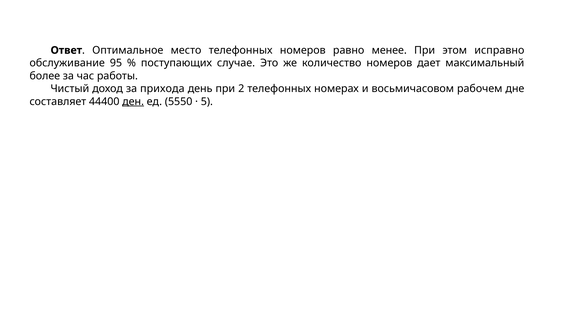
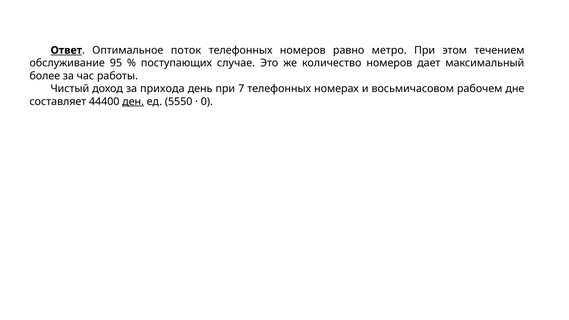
Ответ underline: none -> present
место: место -> поток
менее: менее -> метро
исправно: исправно -> течением
2: 2 -> 7
5: 5 -> 0
